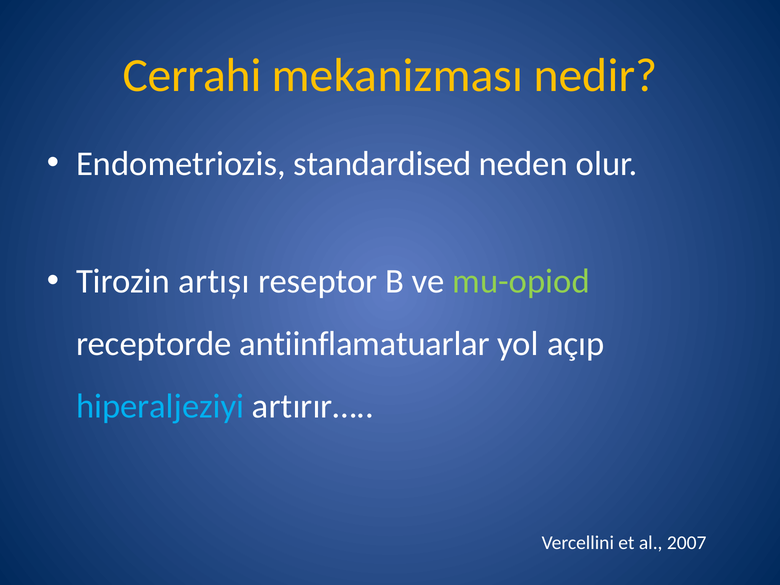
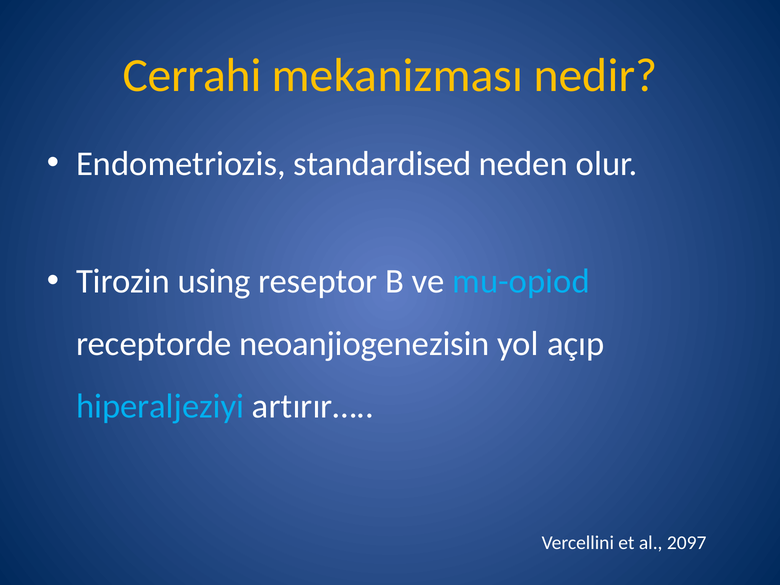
artıșı: artıșı -> using
mu-opiod colour: light green -> light blue
antiinflamatuarlar: antiinflamatuarlar -> neoanjiogenezisin
2007: 2007 -> 2097
